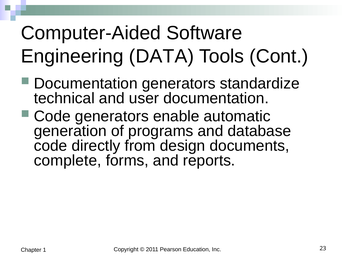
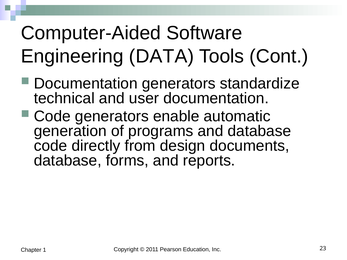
complete at (68, 161): complete -> database
